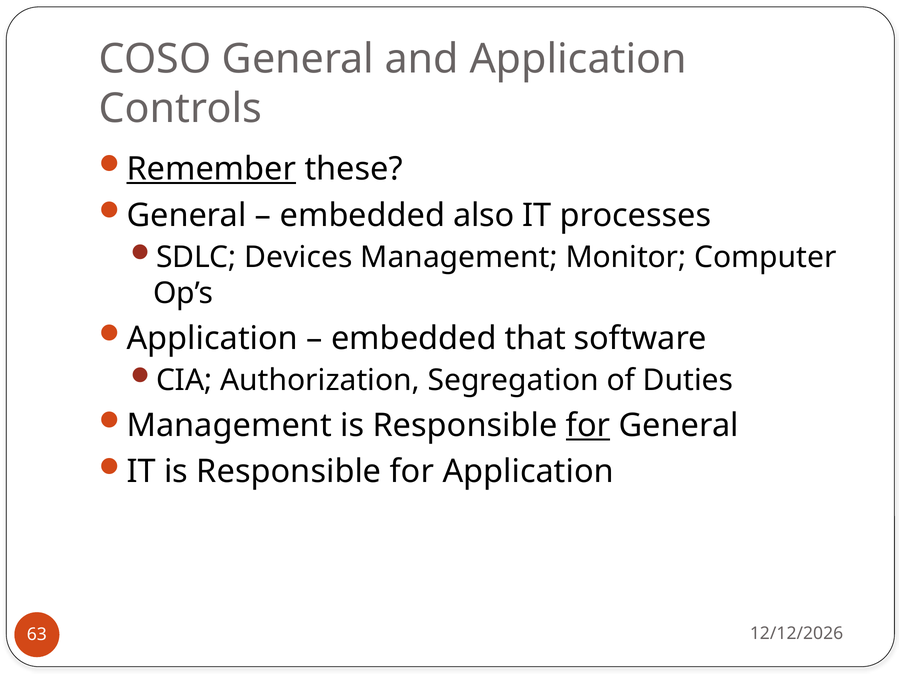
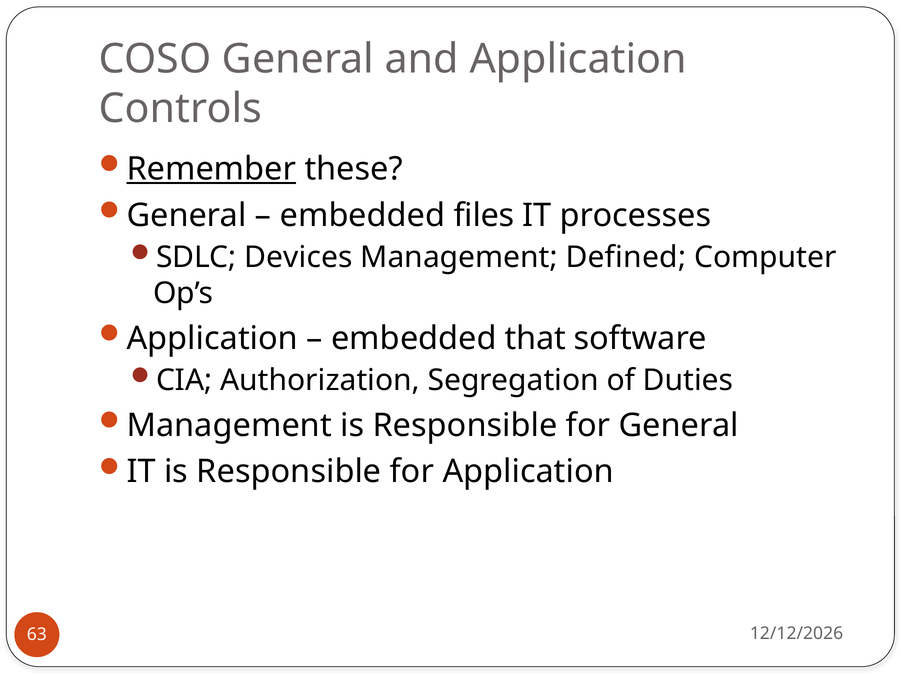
also: also -> files
Monitor: Monitor -> Defined
for at (588, 425) underline: present -> none
